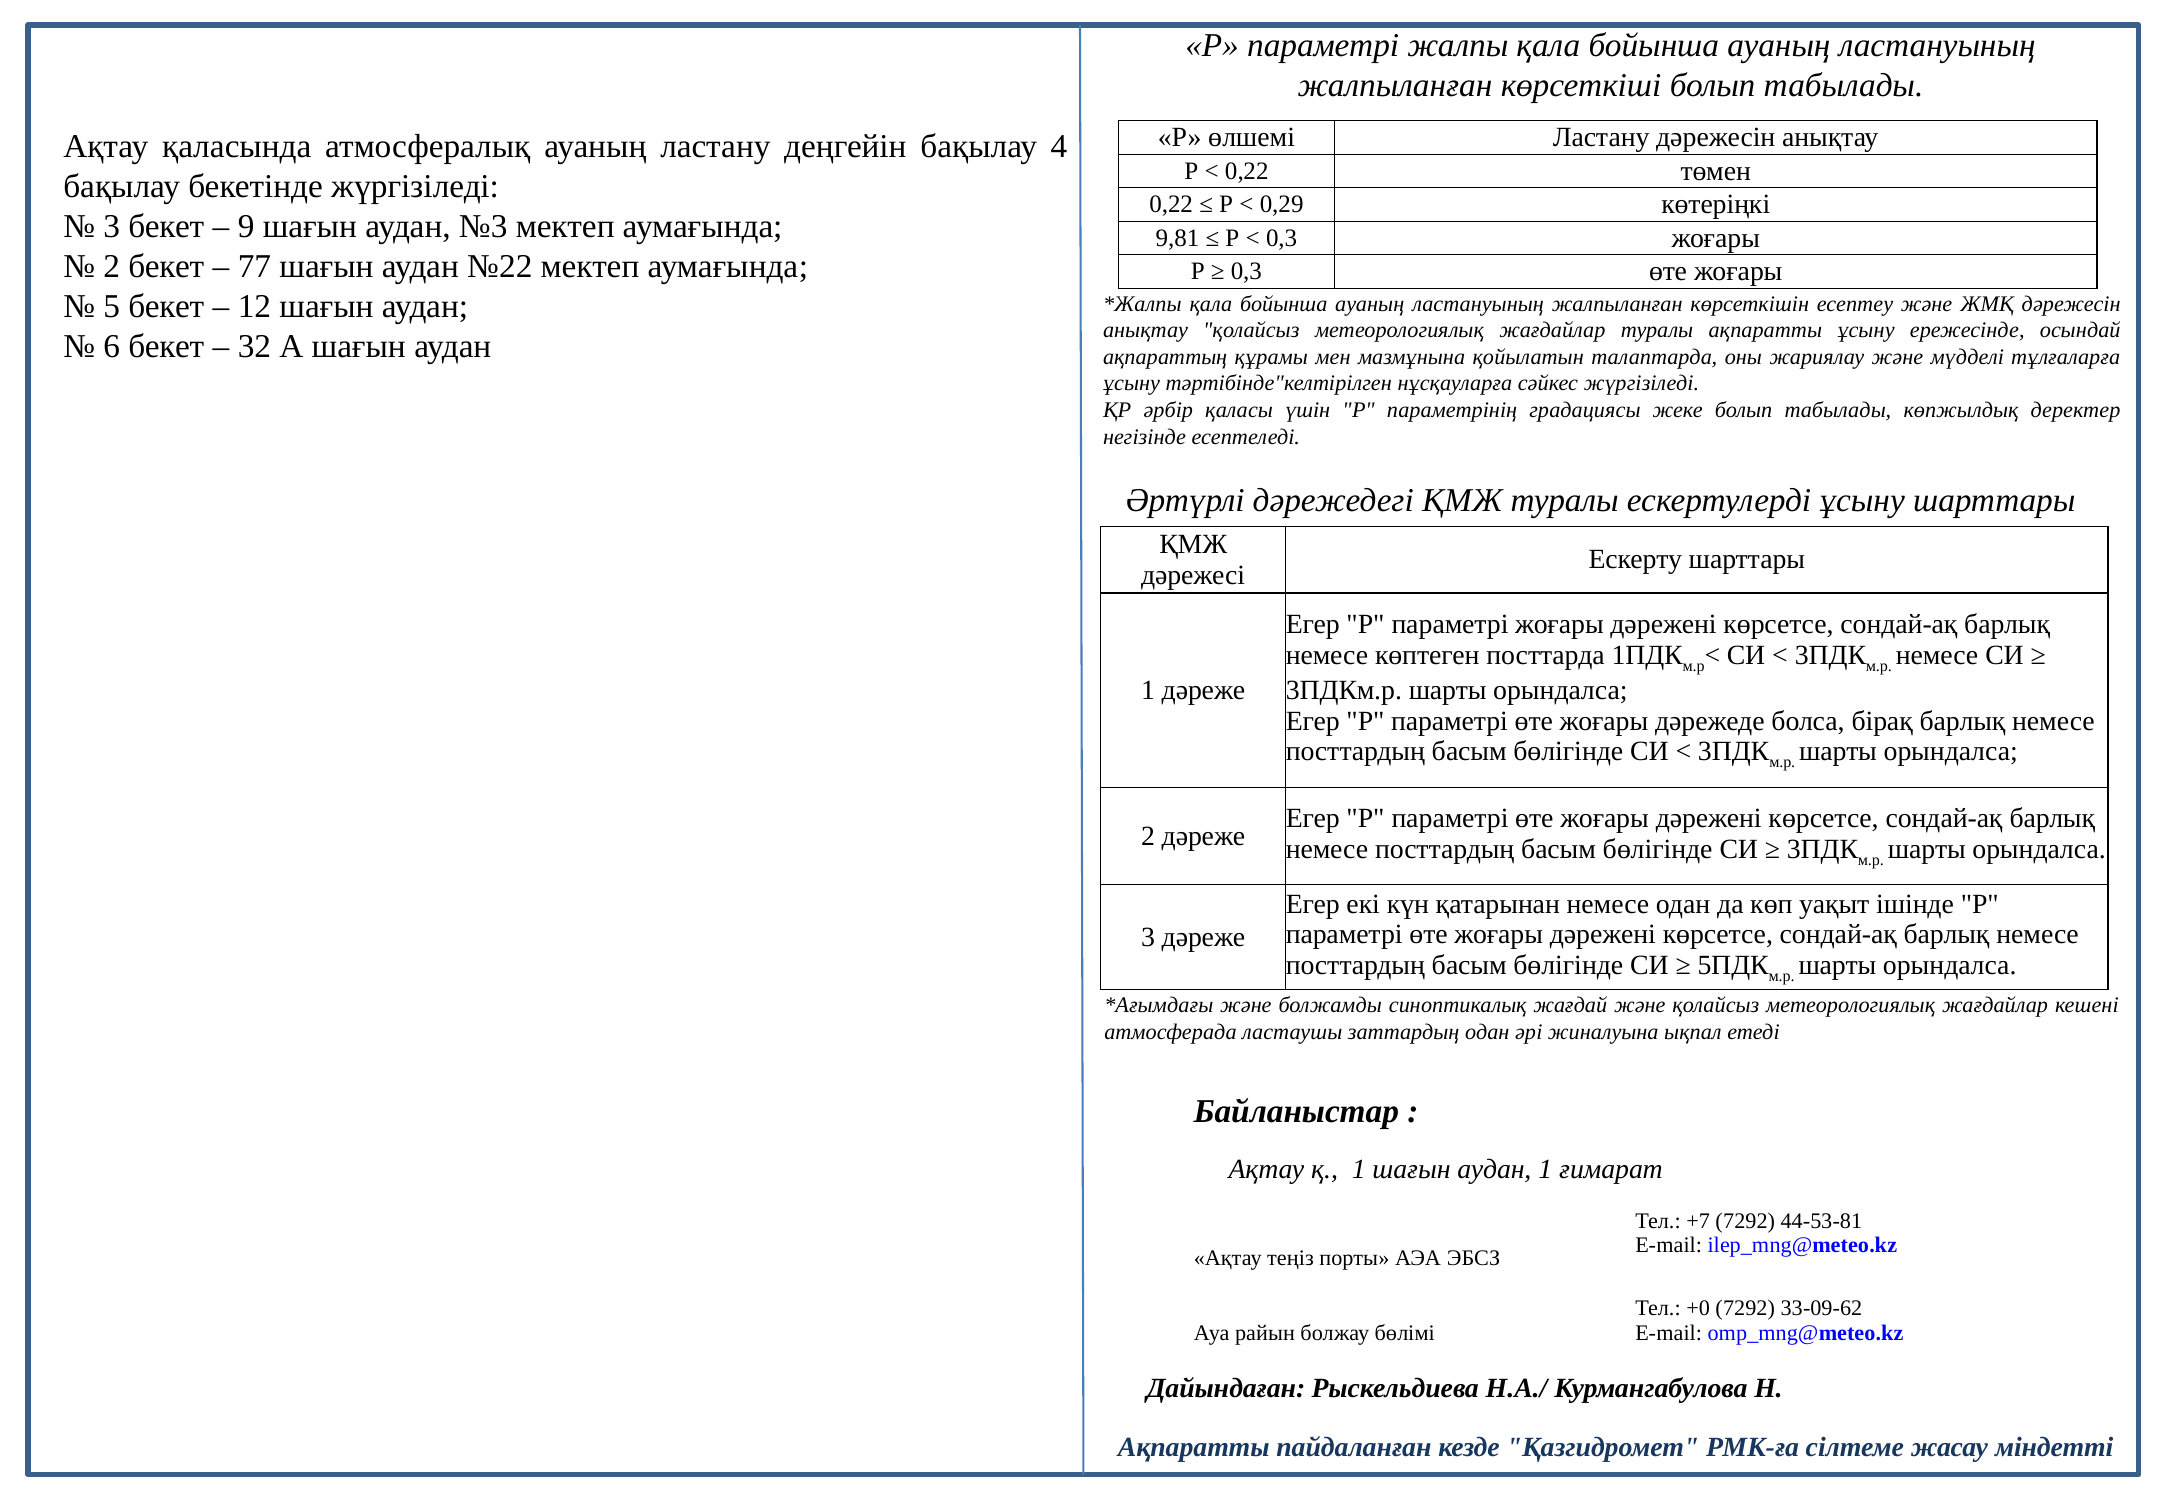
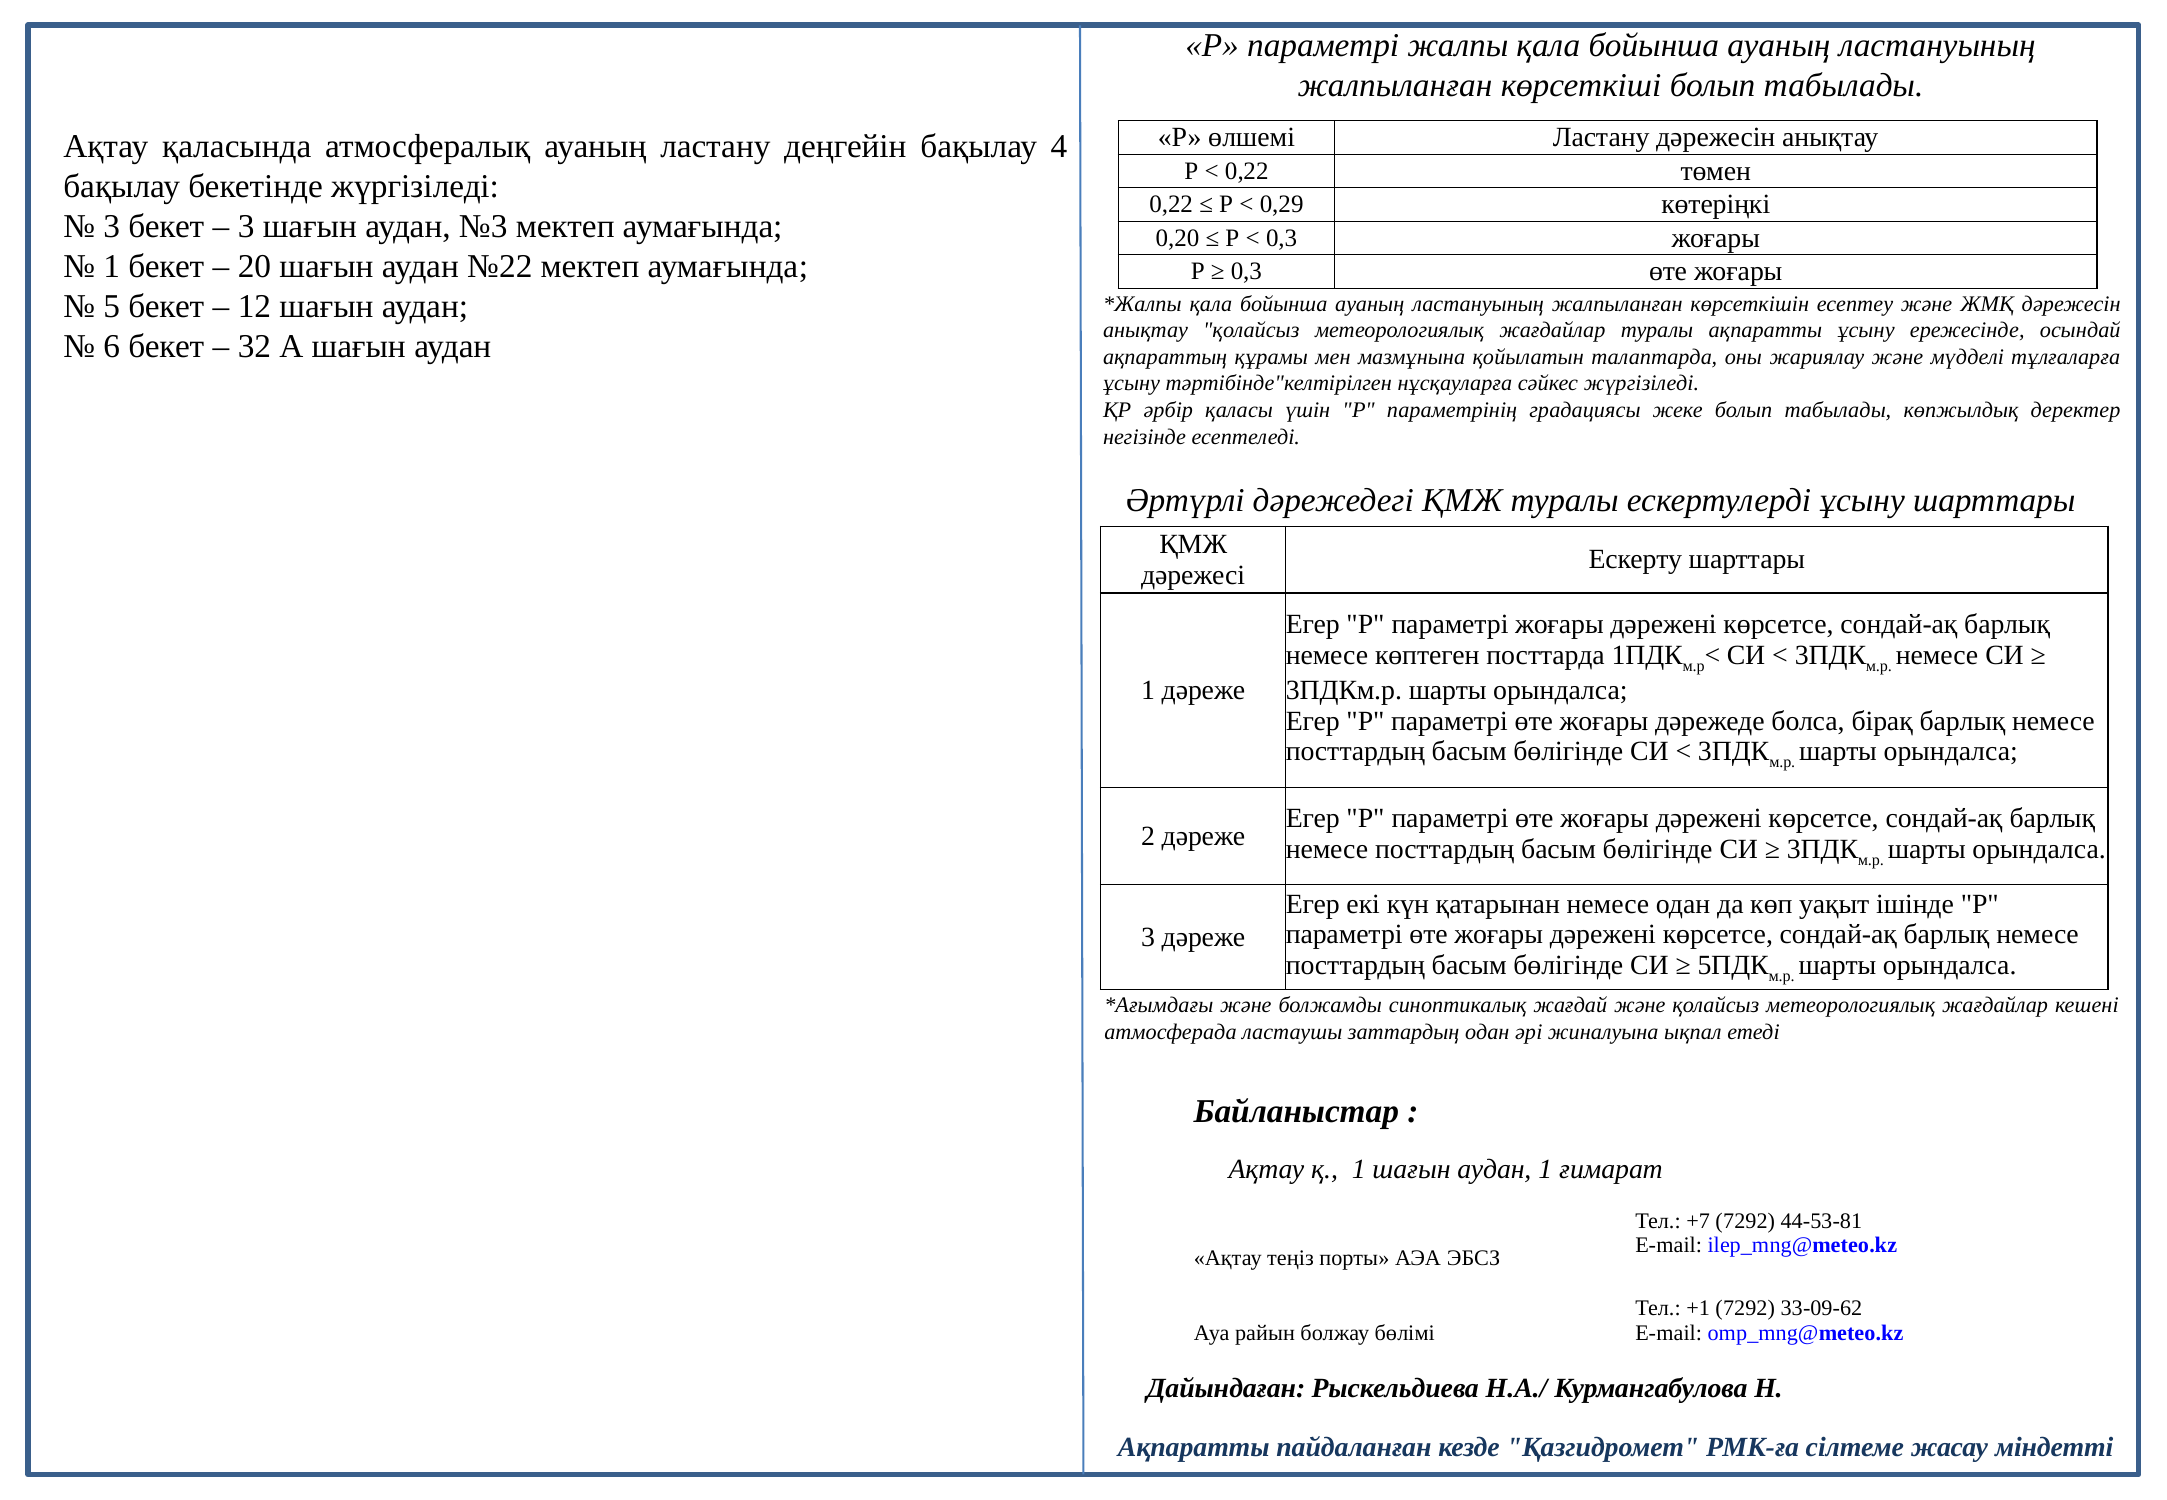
9 at (246, 227): 9 -> 3
9,81: 9,81 -> 0,20
2 at (112, 267): 2 -> 1
77: 77 -> 20
+0: +0 -> +1
